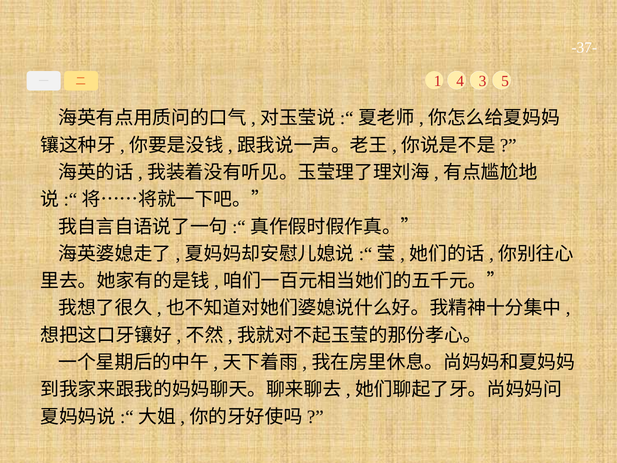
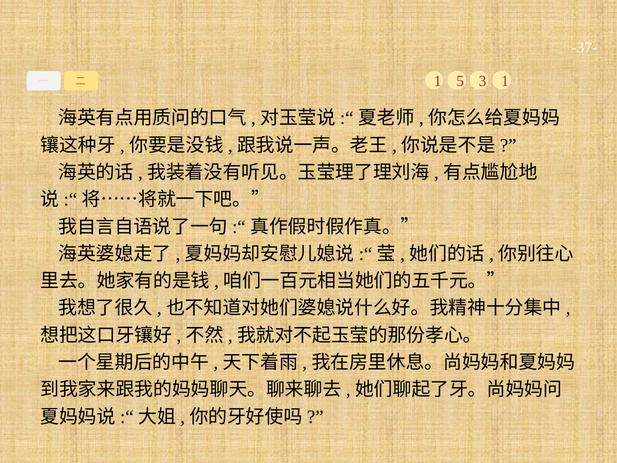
4: 4 -> 5
3 5: 5 -> 1
